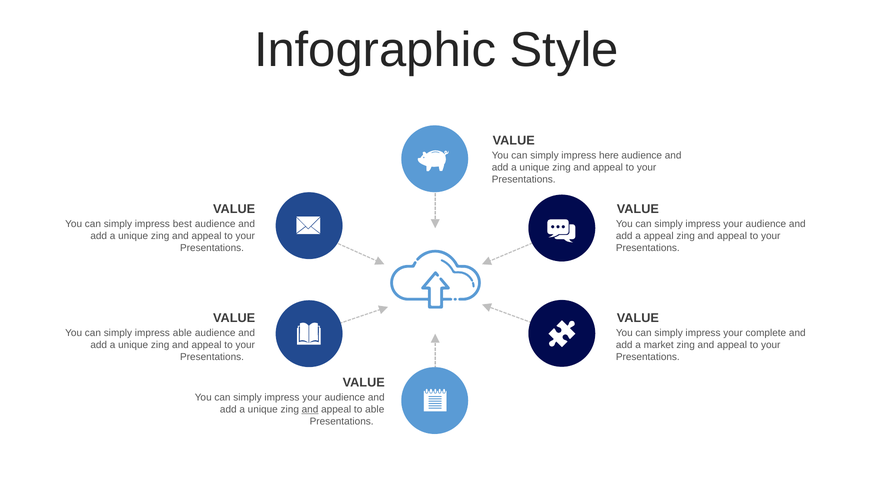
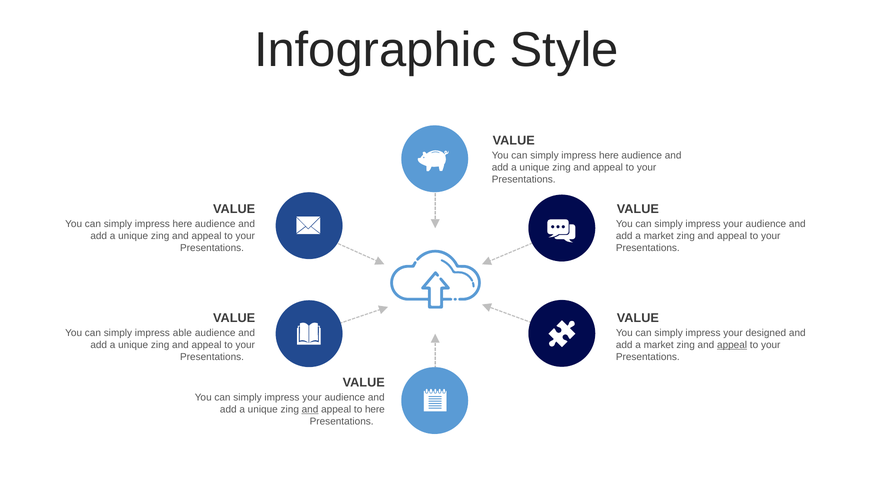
best at (182, 224): best -> here
appeal at (659, 236): appeal -> market
complete: complete -> designed
appeal at (732, 345) underline: none -> present
to able: able -> here
